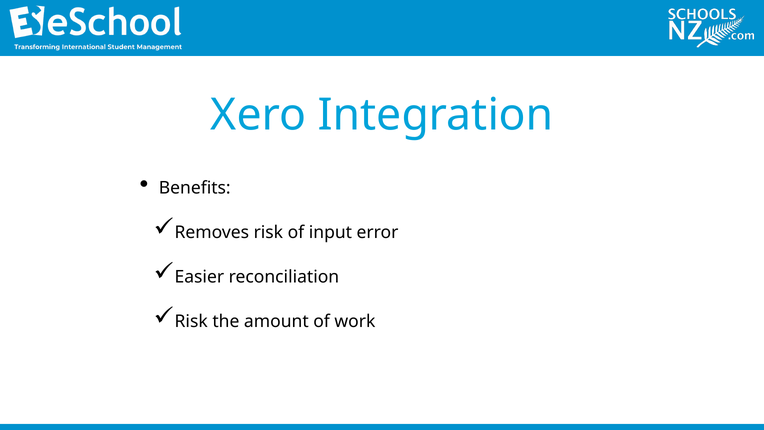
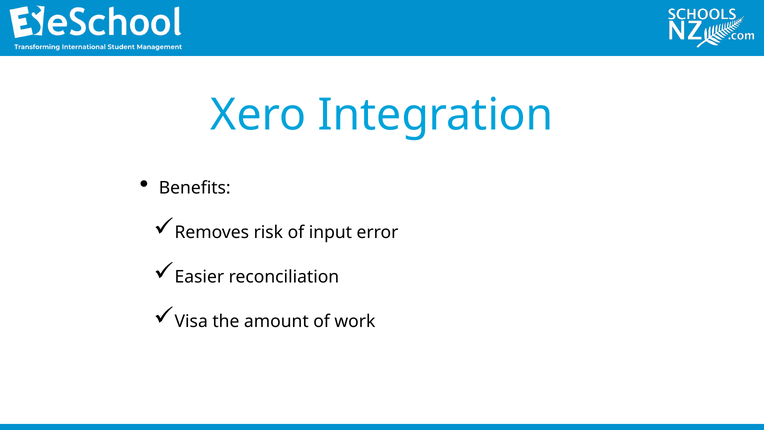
Risk at (191, 321): Risk -> Visa
